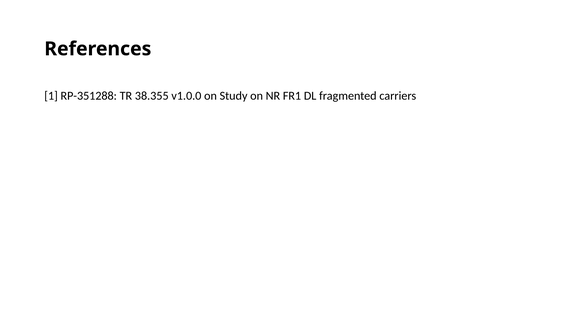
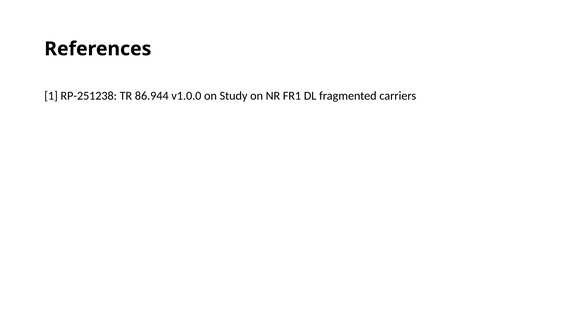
RP-351288: RP-351288 -> RP-251238
38.355: 38.355 -> 86.944
